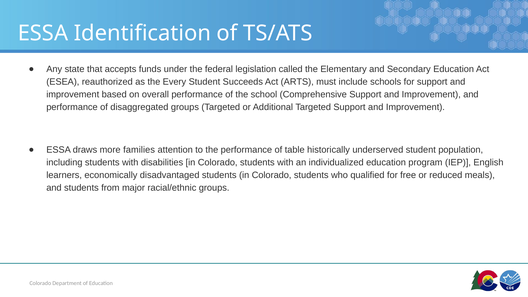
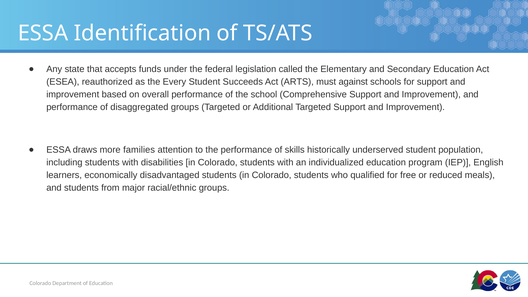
include: include -> against
table: table -> skills
